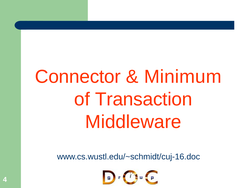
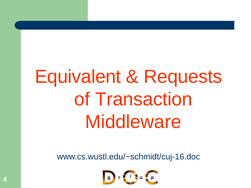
Connector: Connector -> Equivalent
Minimum: Minimum -> Requests
